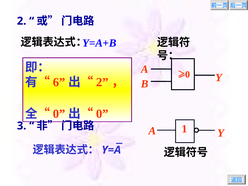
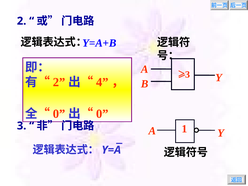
0 at (188, 74): 0 -> 3
6 at (59, 82): 6 -> 2
2 at (102, 82): 2 -> 4
